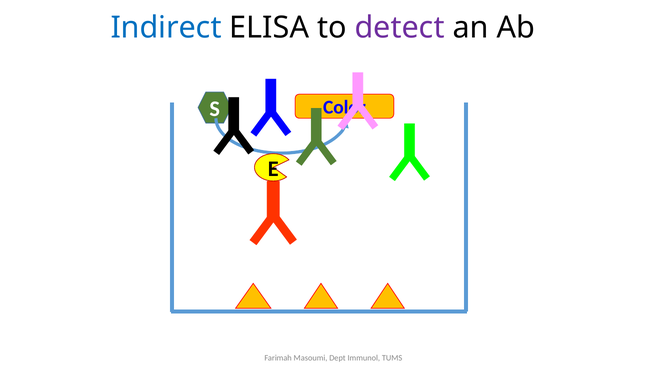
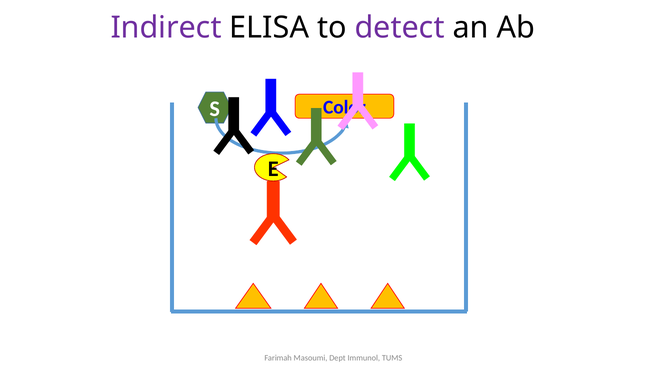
Indirect colour: blue -> purple
